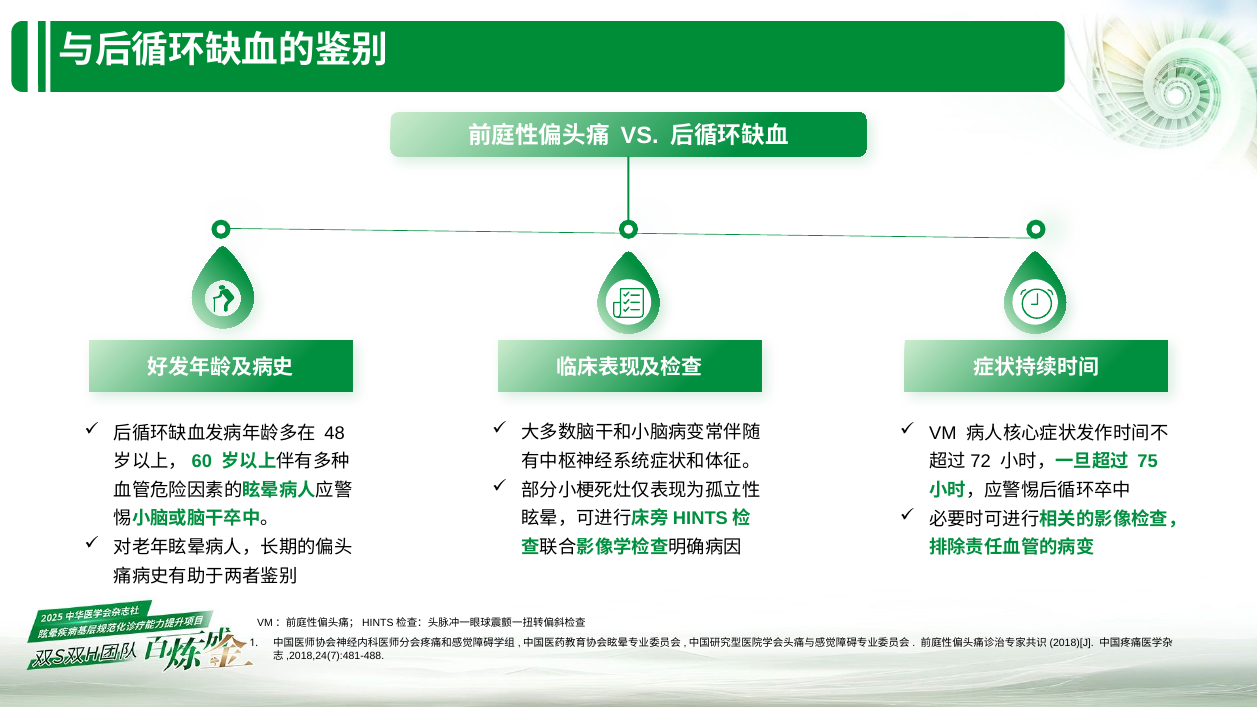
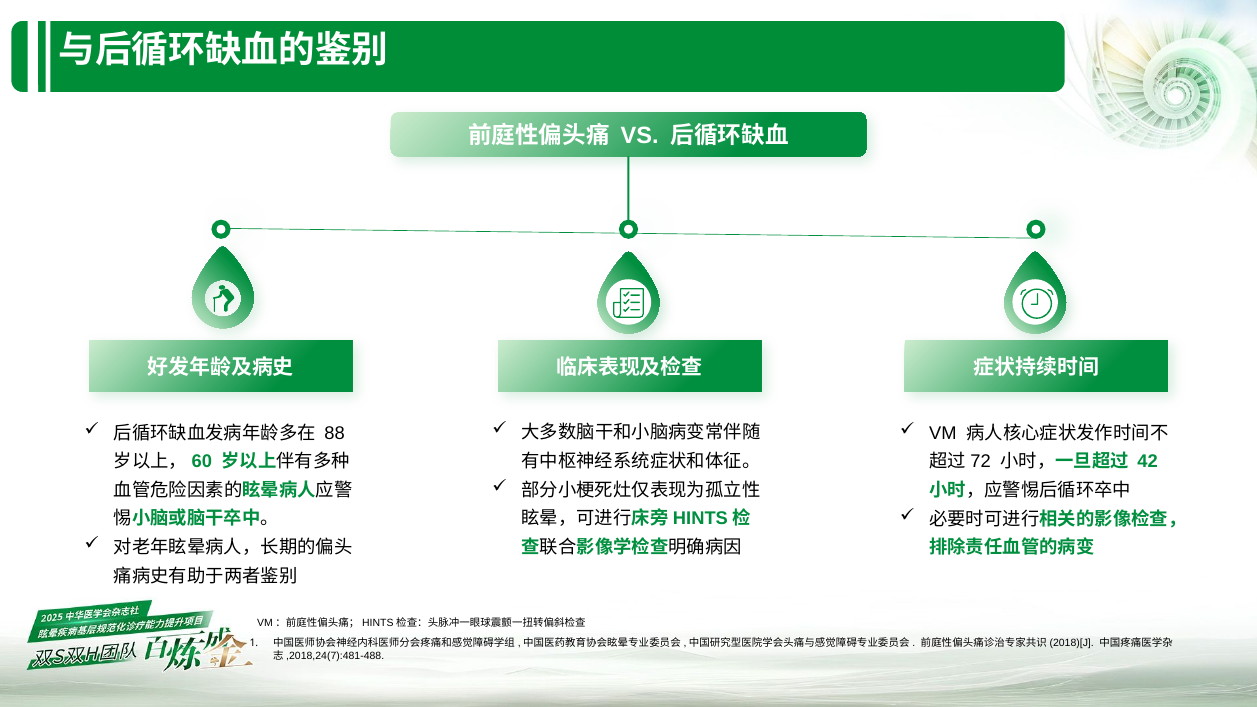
48: 48 -> 88
75: 75 -> 42
